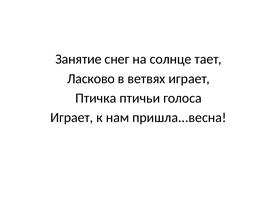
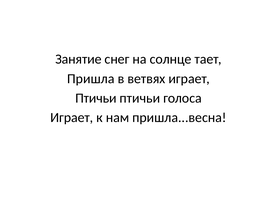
Ласково: Ласково -> Пришла
Птичка at (96, 98): Птичка -> Птичьи
